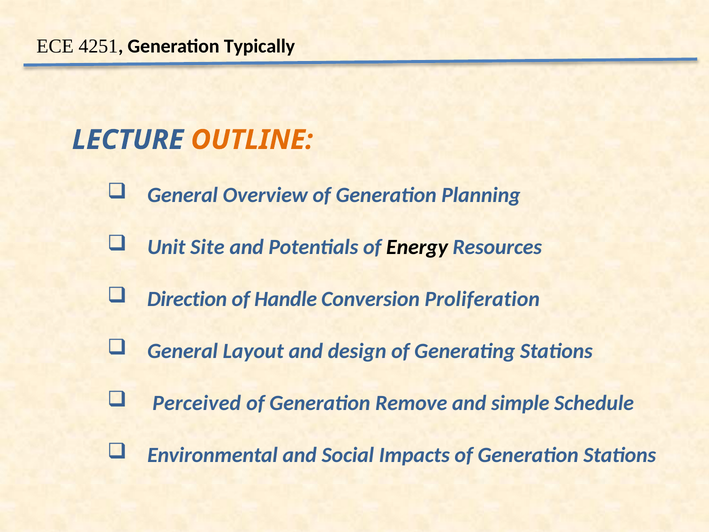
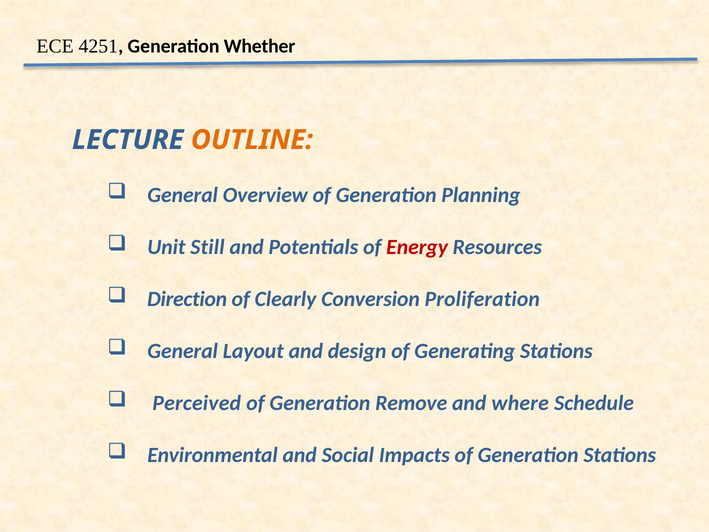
Typically: Typically -> Whether
Site: Site -> Still
Energy colour: black -> red
Handle: Handle -> Clearly
simple: simple -> where
